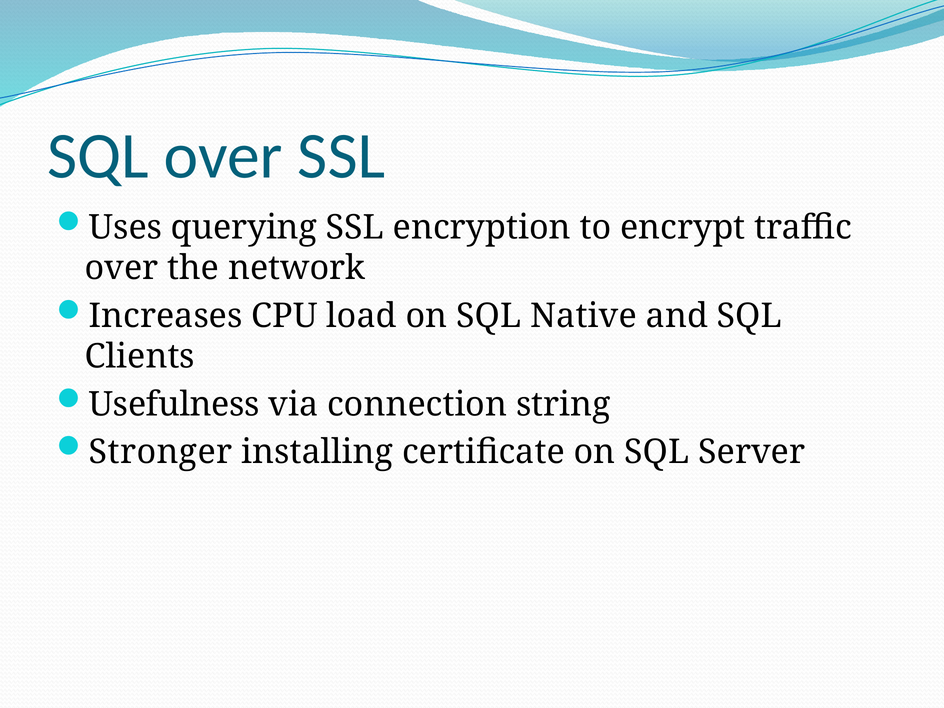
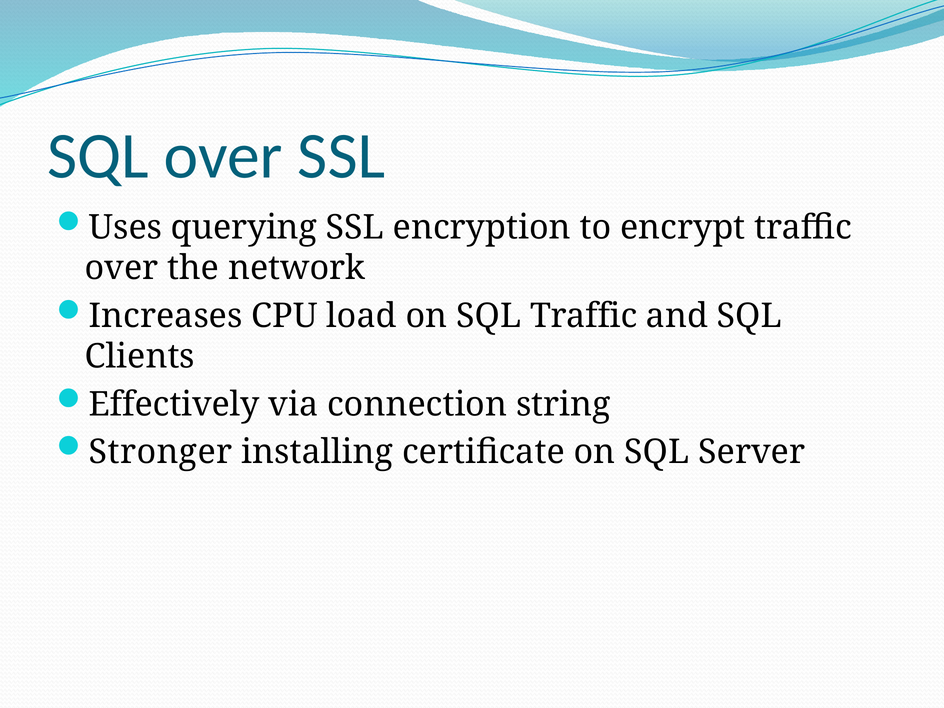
SQL Native: Native -> Traffic
Usefulness: Usefulness -> Effectively
